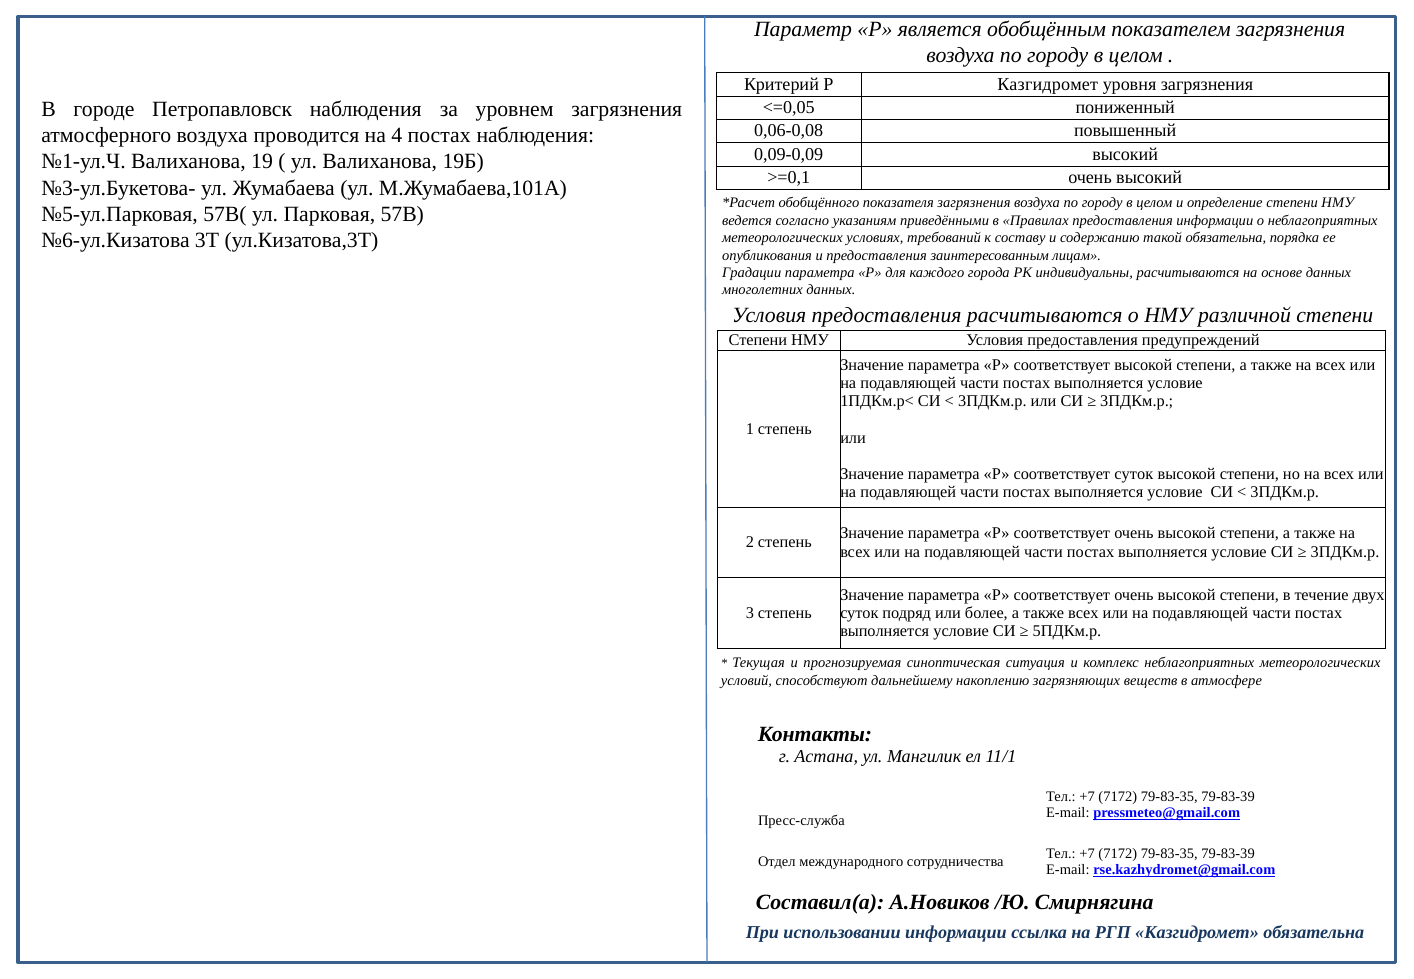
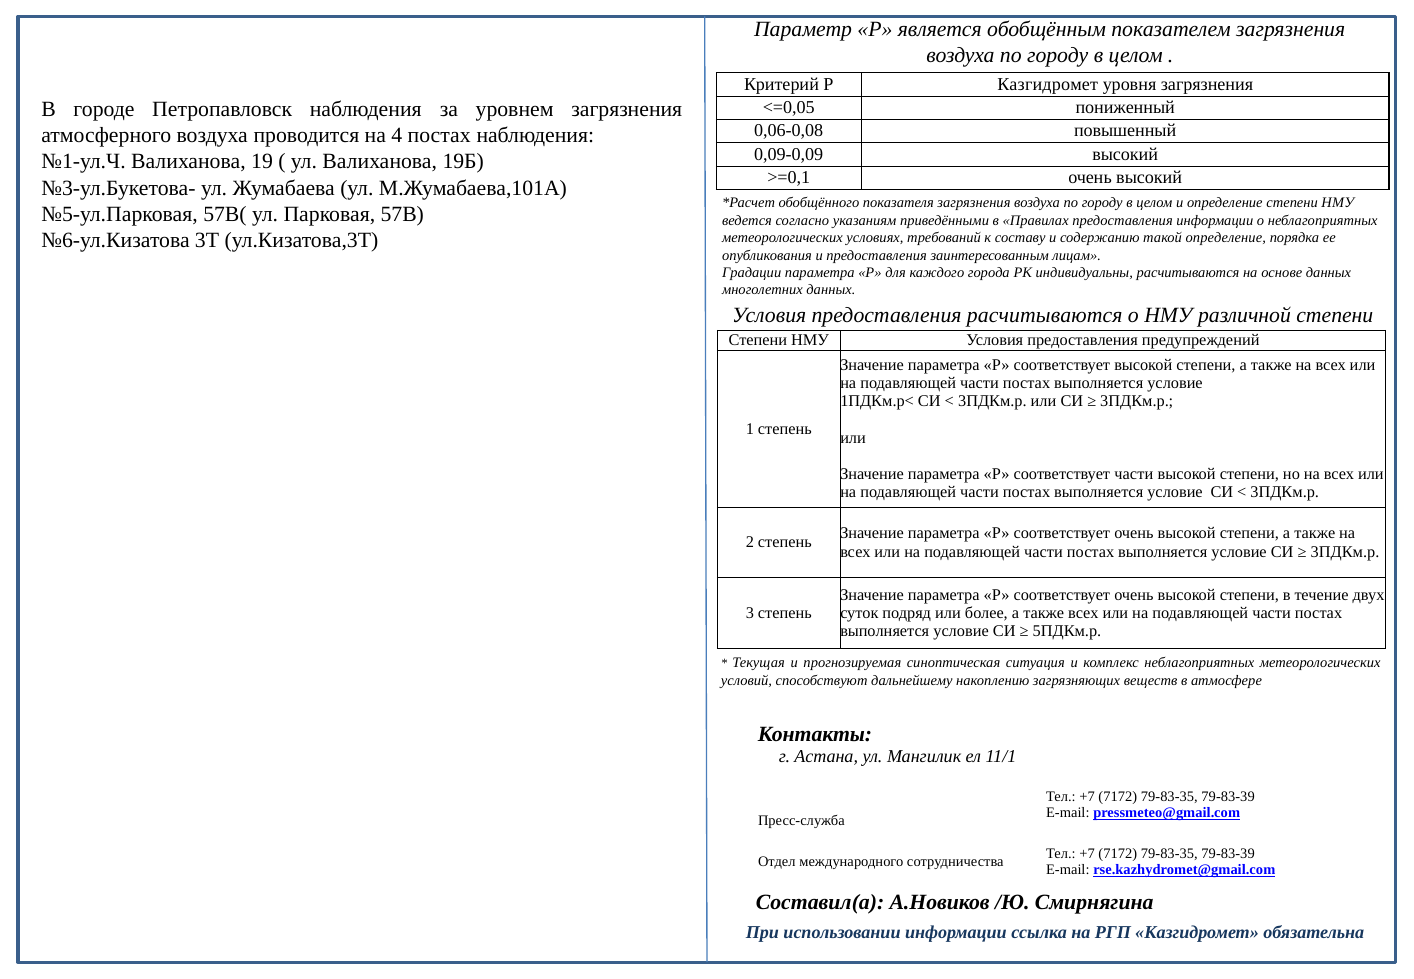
такой обязательна: обязательна -> определение
соответствует суток: суток -> части
